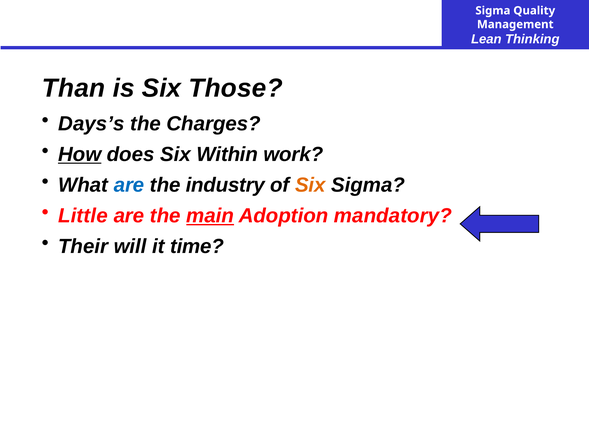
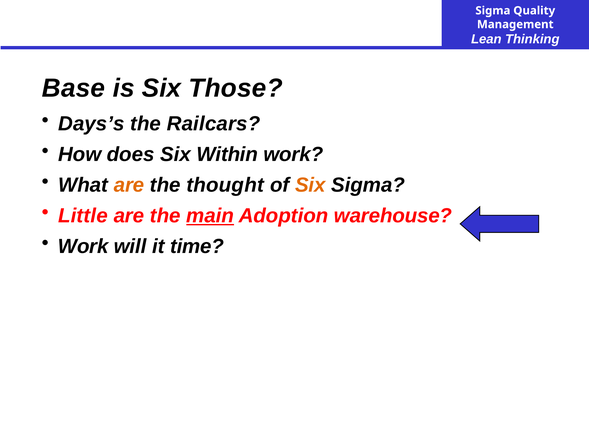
Than: Than -> Base
Charges: Charges -> Railcars
How underline: present -> none
are at (129, 185) colour: blue -> orange
industry: industry -> thought
mandatory: mandatory -> warehouse
Their at (83, 246): Their -> Work
